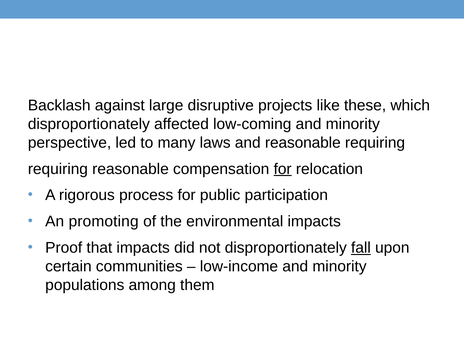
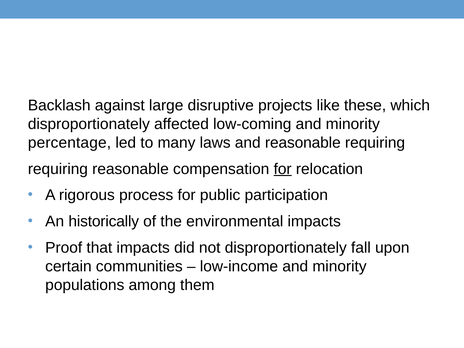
perspective: perspective -> percentage
promoting: promoting -> historically
fall underline: present -> none
